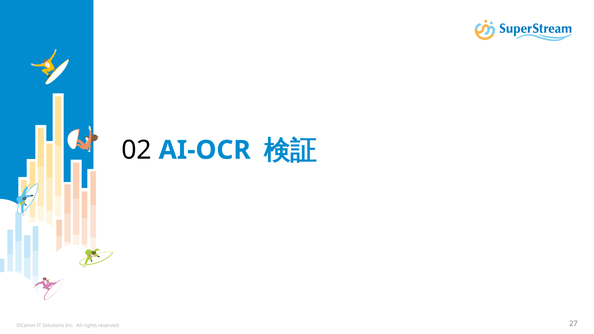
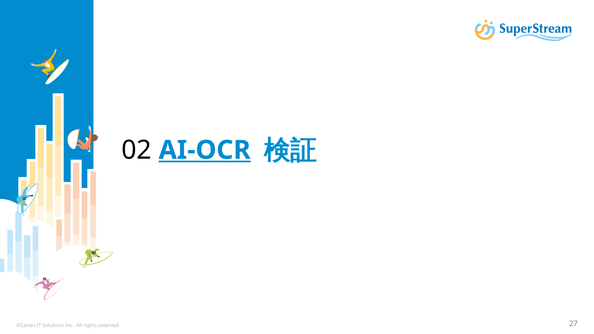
AI-OCR underline: none -> present
